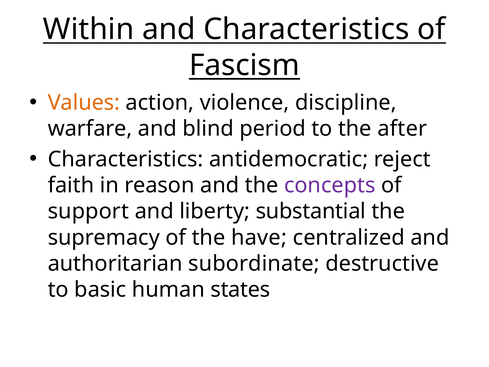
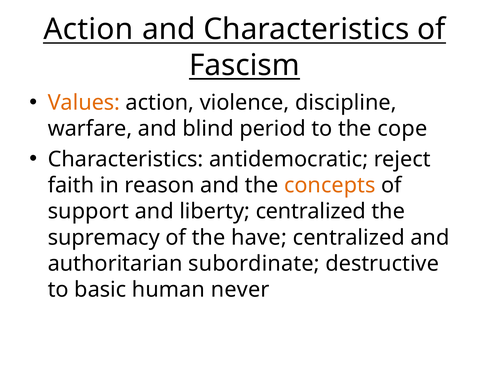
Within at (89, 29): Within -> Action
after: after -> cope
concepts colour: purple -> orange
liberty substantial: substantial -> centralized
states: states -> never
